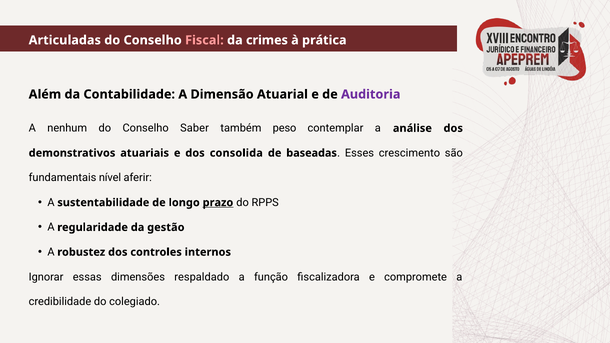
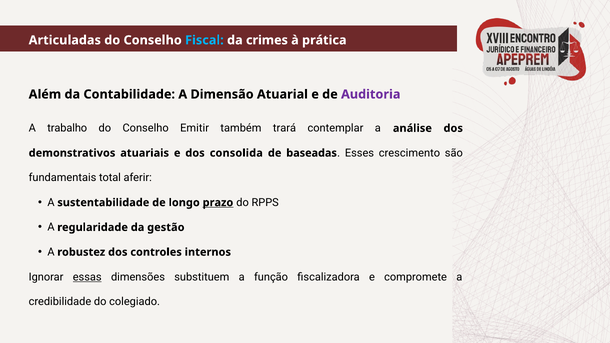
Fiscal colour: pink -> light blue
nenhum: nenhum -> trabalho
Saber: Saber -> Emitir
peso: peso -> trará
nível: nível -> total
essas underline: none -> present
respaldado: respaldado -> substituem
